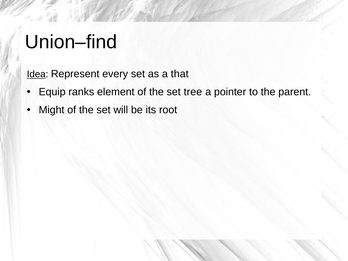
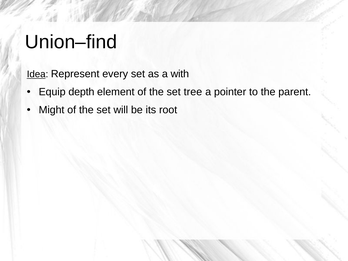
that: that -> with
ranks: ranks -> depth
